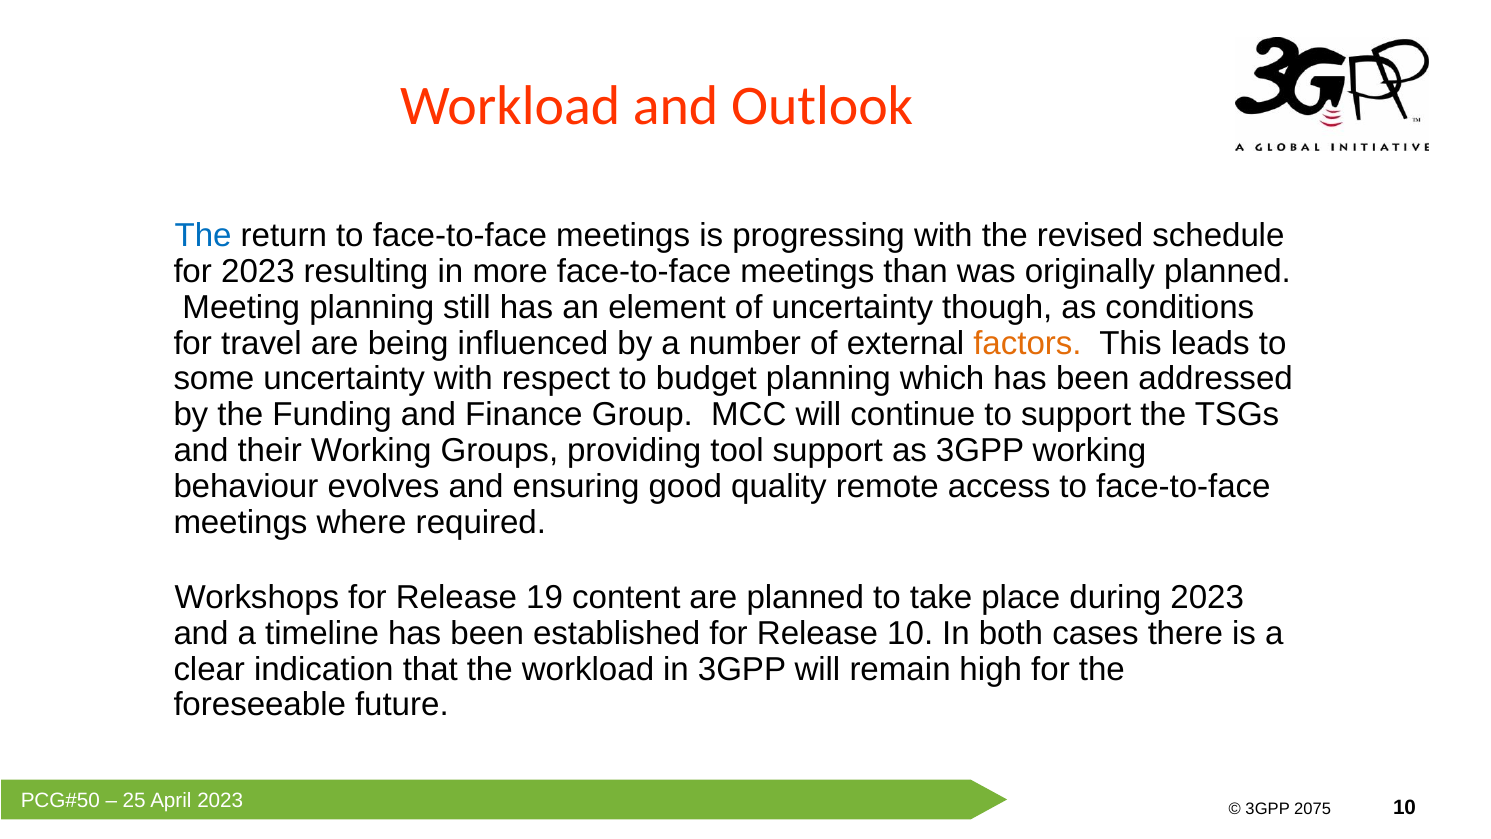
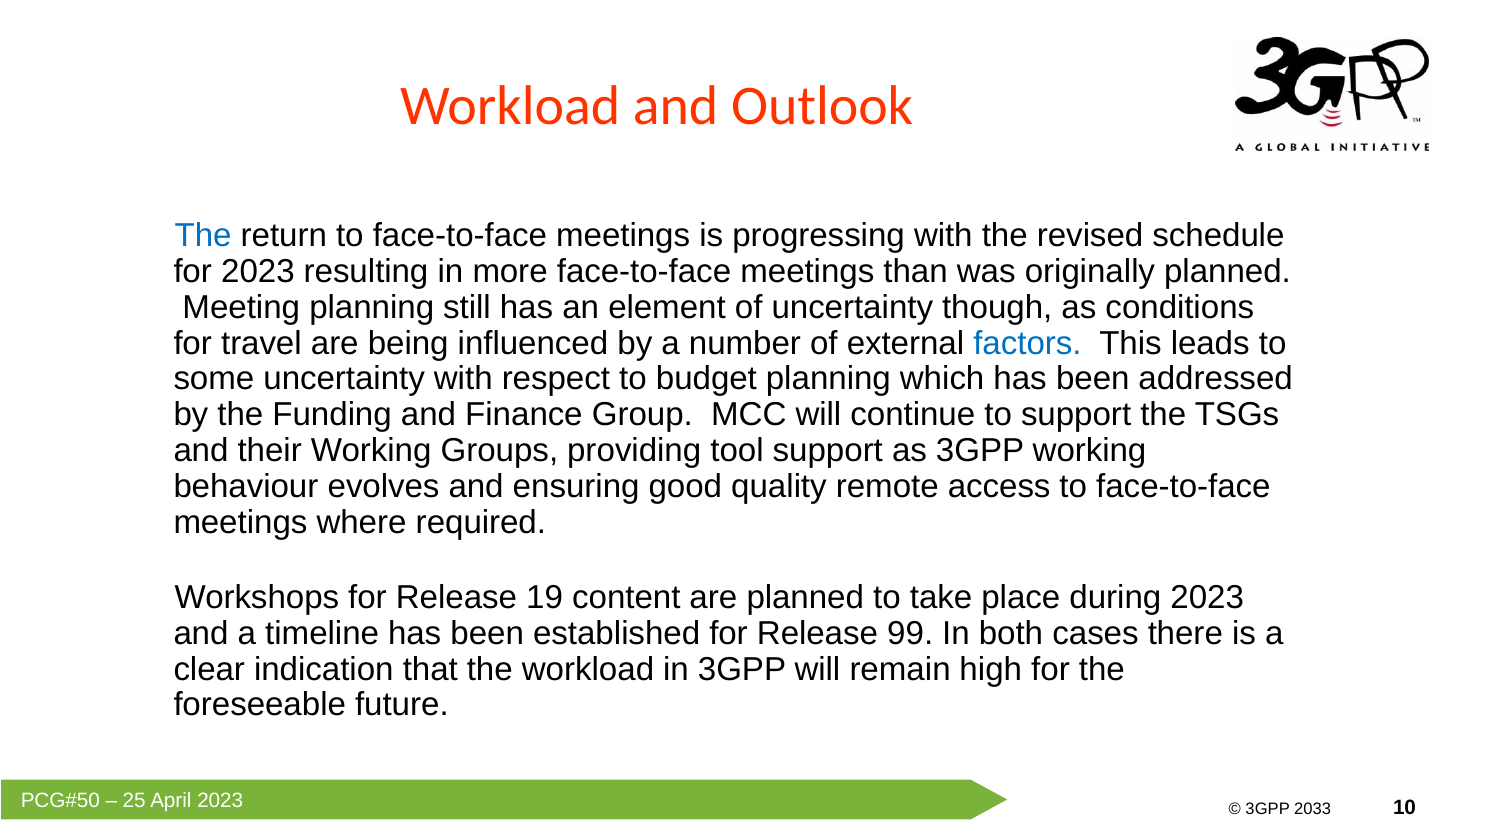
factors colour: orange -> blue
Release 10: 10 -> 99
2075: 2075 -> 2033
